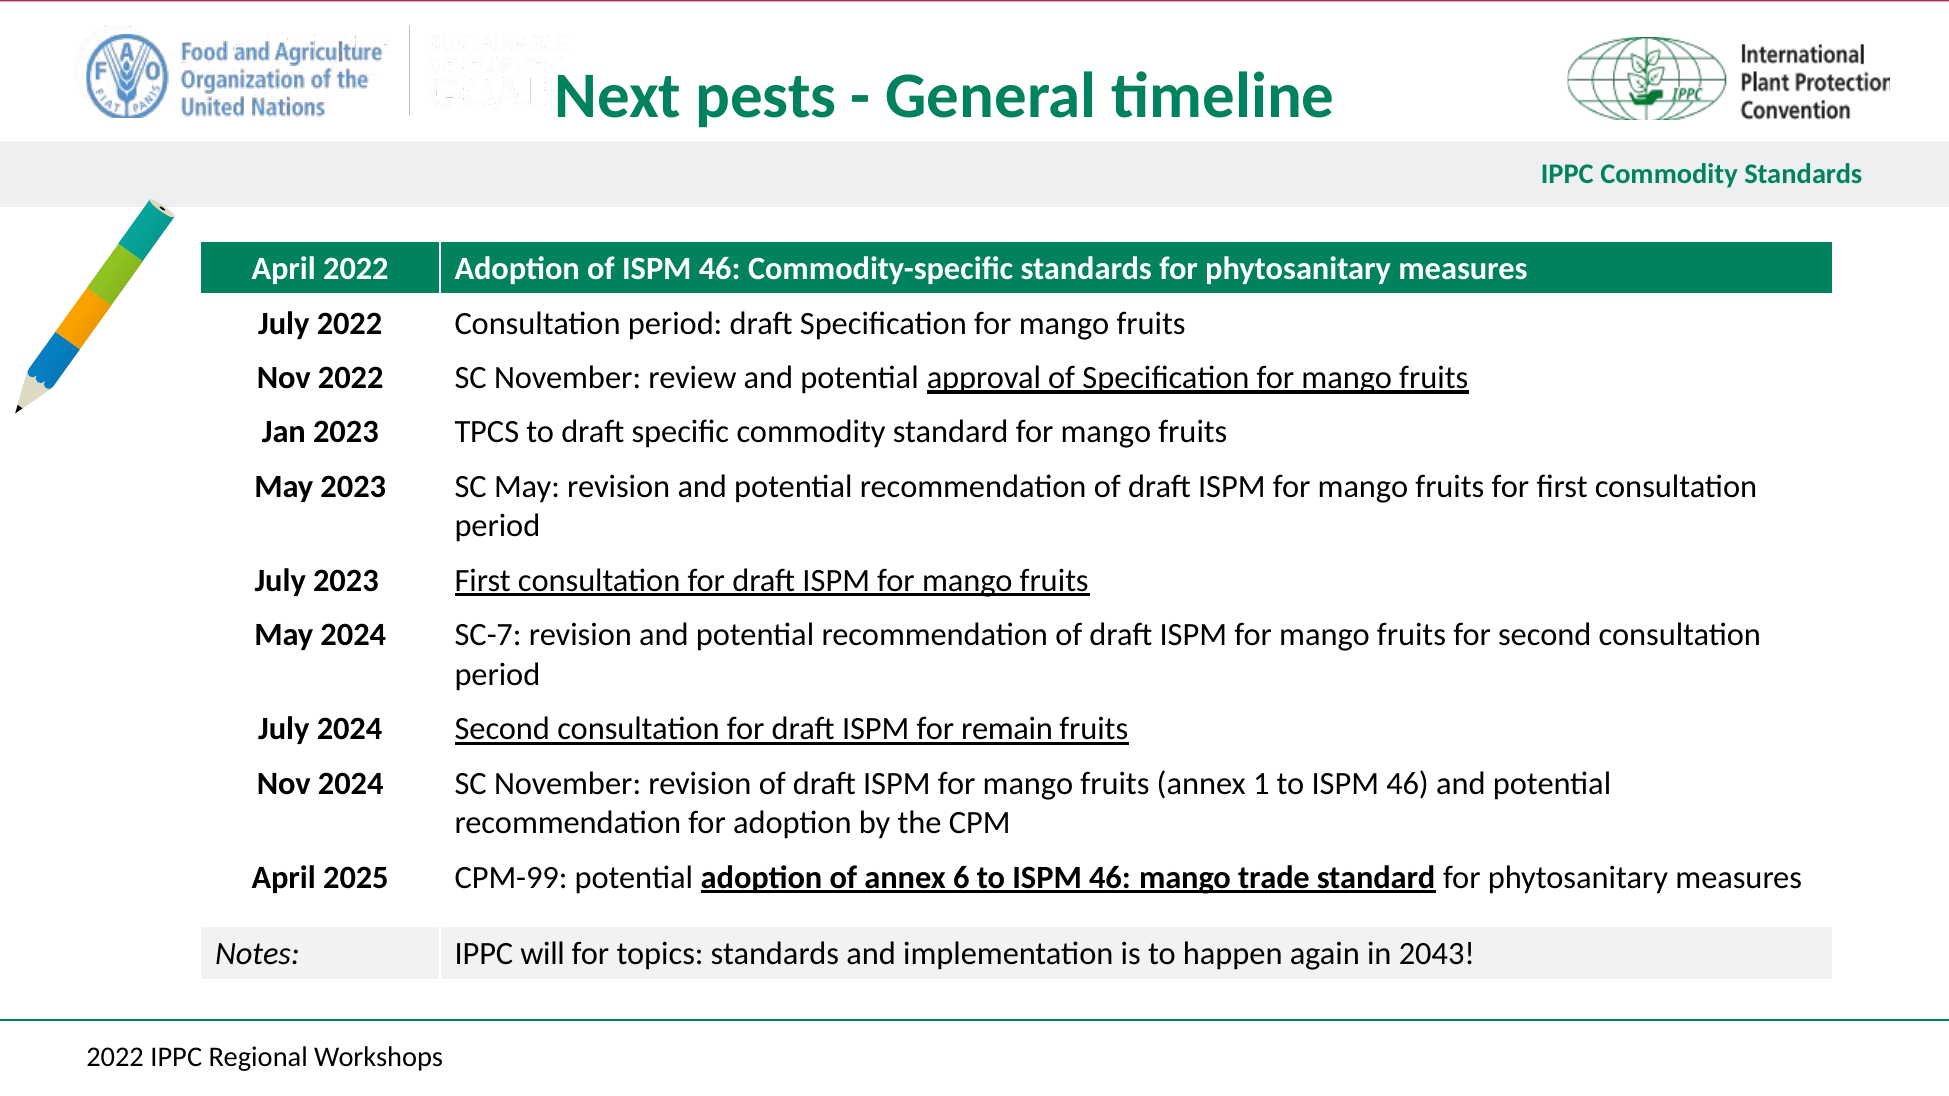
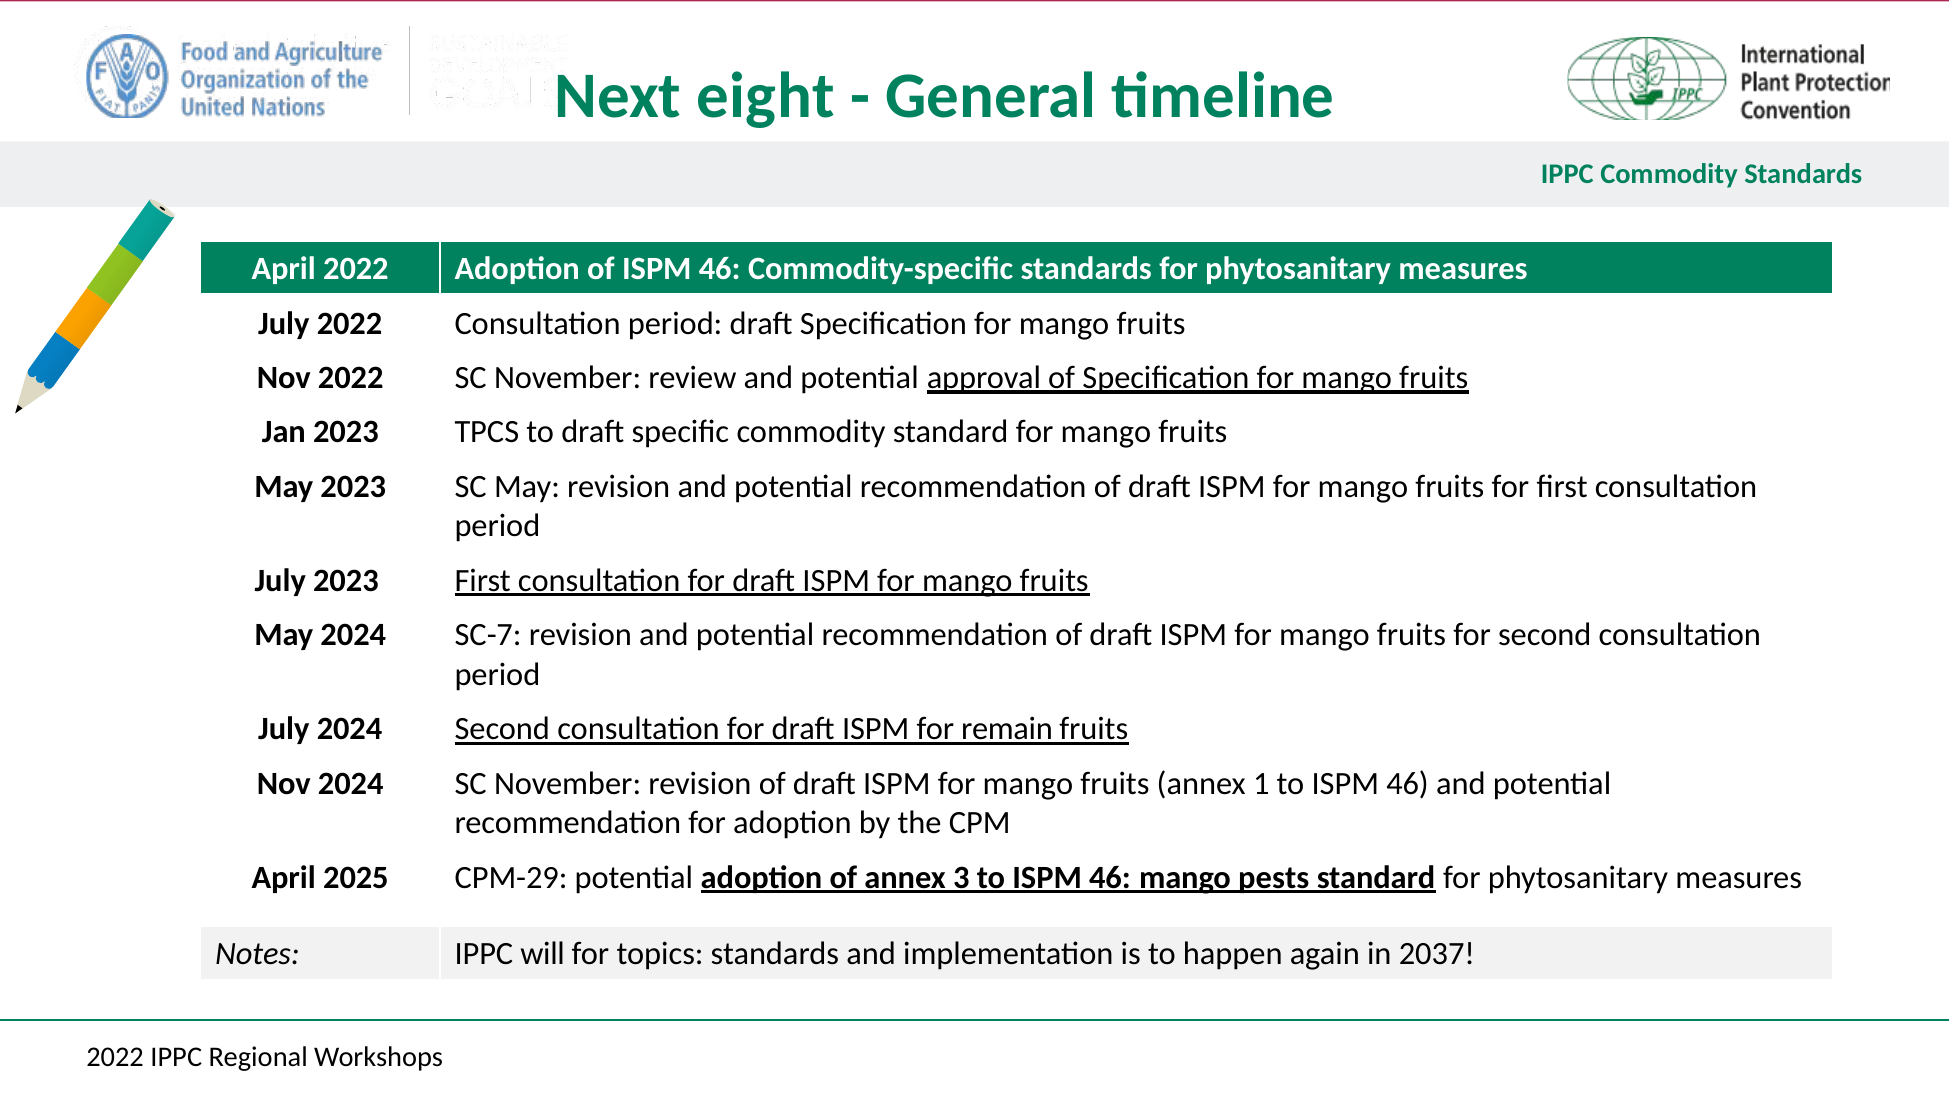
pests: pests -> eight
CPM-99: CPM-99 -> CPM-29
6: 6 -> 3
trade: trade -> pests
2043: 2043 -> 2037
